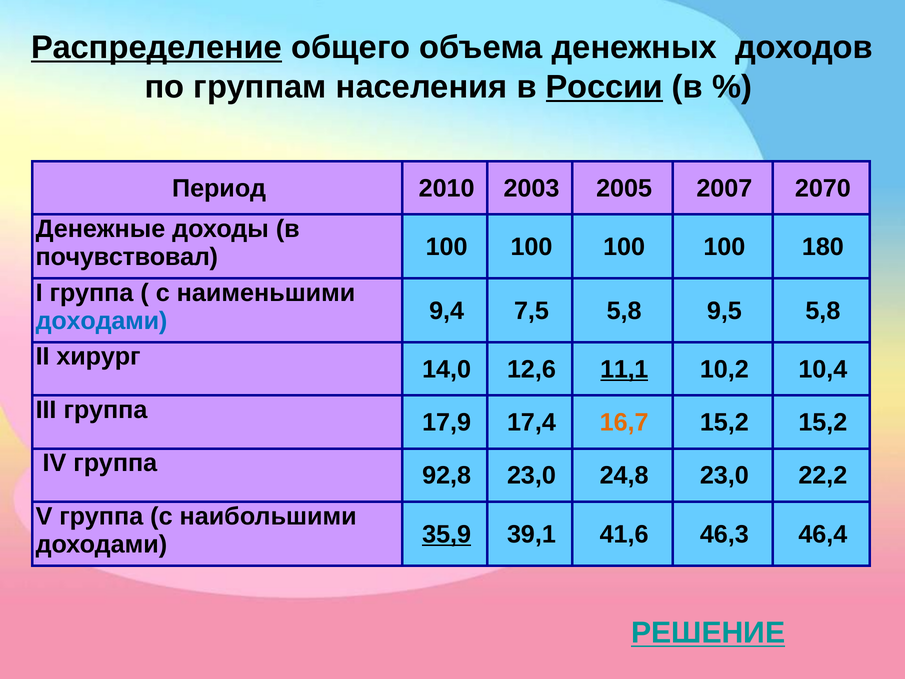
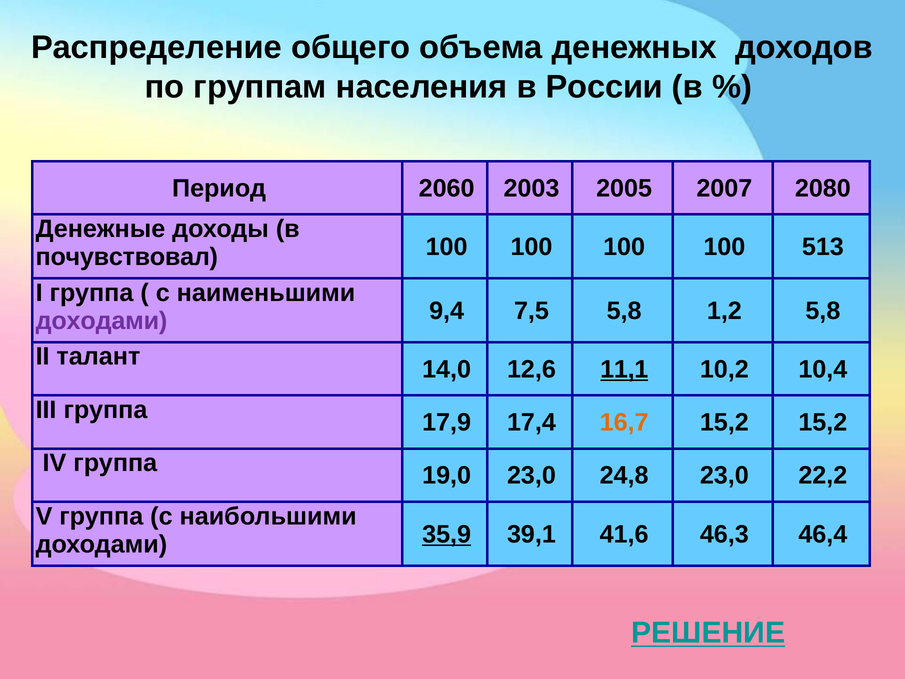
Распределение underline: present -> none
России underline: present -> none
2010: 2010 -> 2060
2070: 2070 -> 2080
180: 180 -> 513
доходами at (101, 321) colour: blue -> purple
9,5: 9,5 -> 1,2
хирург: хирург -> талант
92,8: 92,8 -> 19,0
